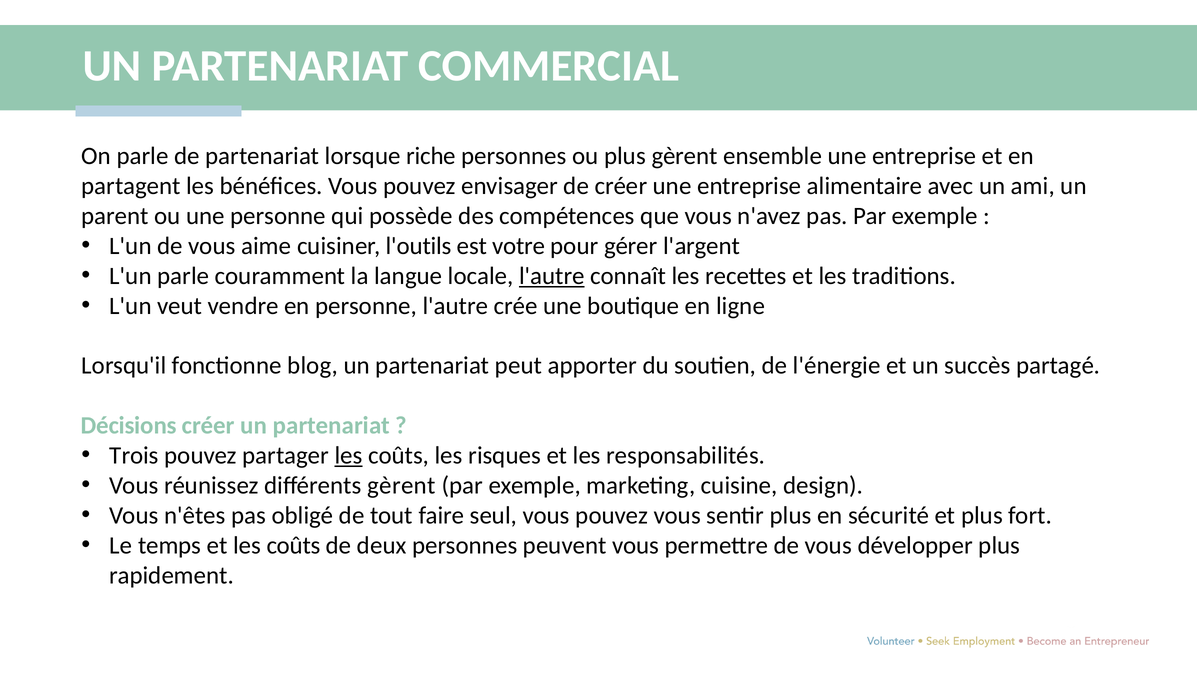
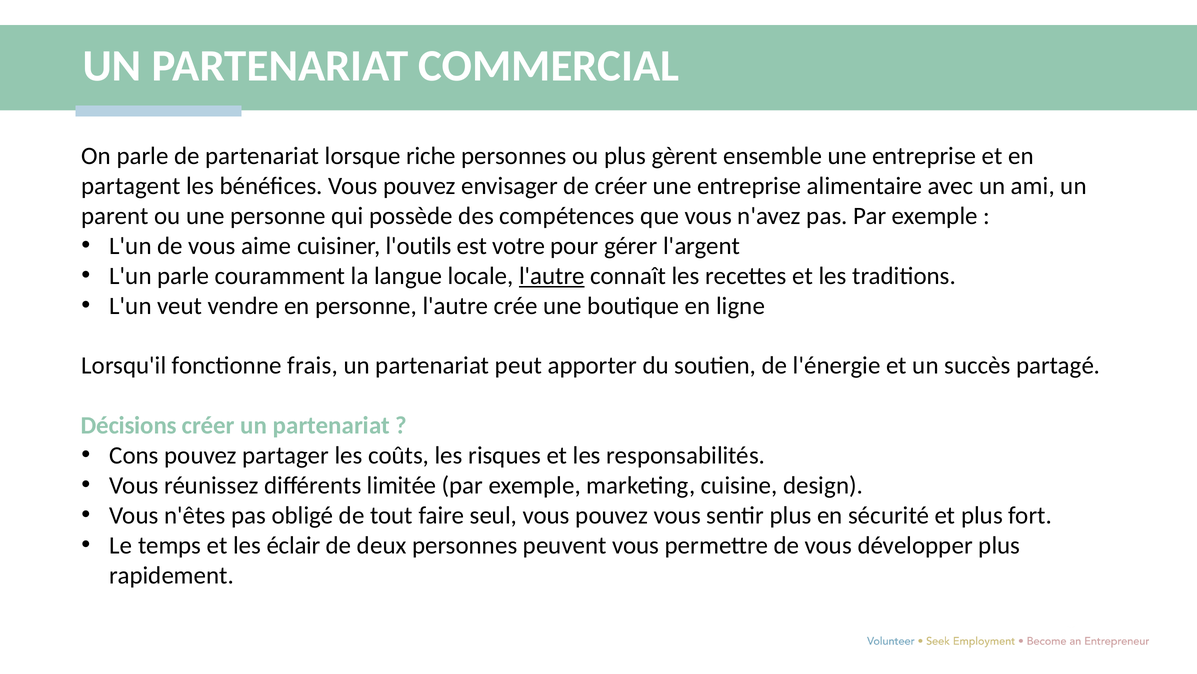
blog: blog -> frais
Trois: Trois -> Cons
les at (348, 455) underline: present -> none
différents gèrent: gèrent -> limitée
et les coûts: coûts -> éclair
